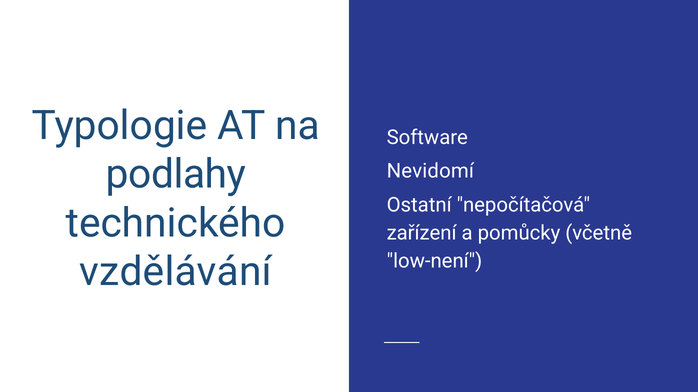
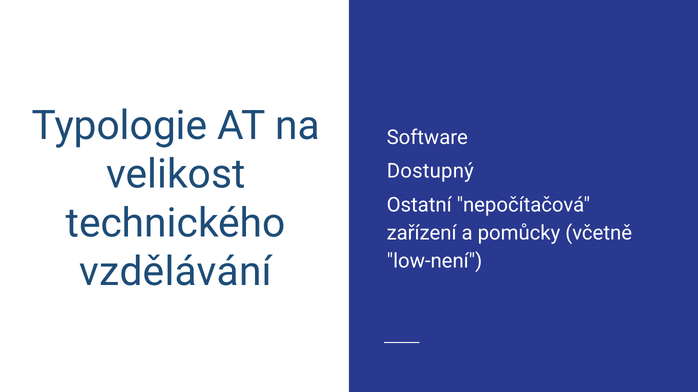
podlahy: podlahy -> velikost
Nevidomí: Nevidomí -> Dostupný
